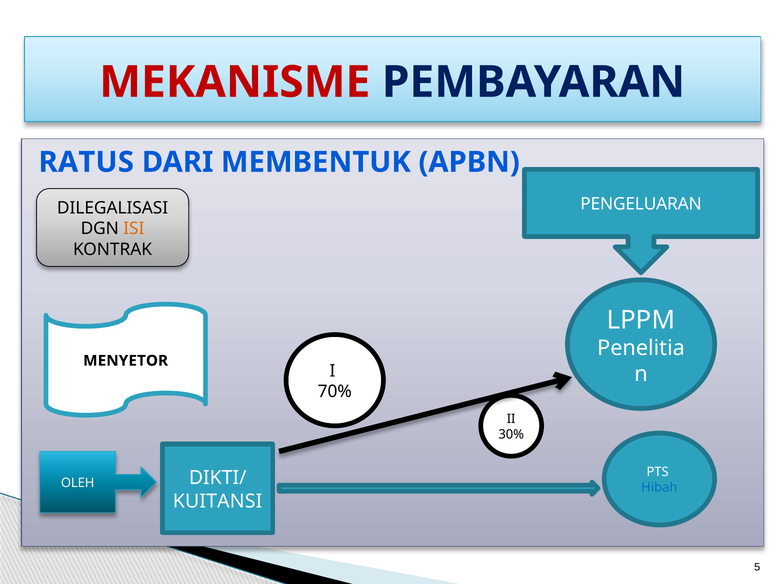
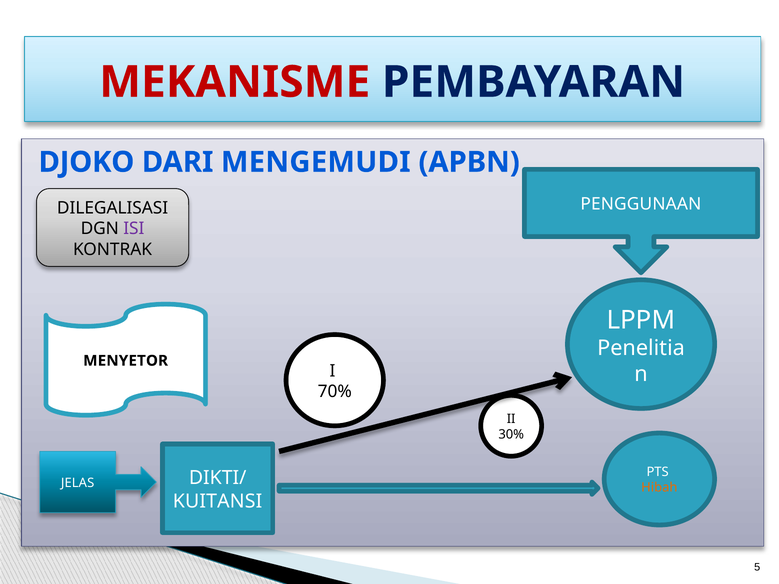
RATUS: RATUS -> DJOKO
MEMBENTUK: MEMBENTUK -> MENGEMUDI
PENGELUARAN: PENGELUARAN -> PENGGUNAAN
ISI colour: orange -> purple
OLEH: OLEH -> JELAS
Hibah colour: blue -> orange
